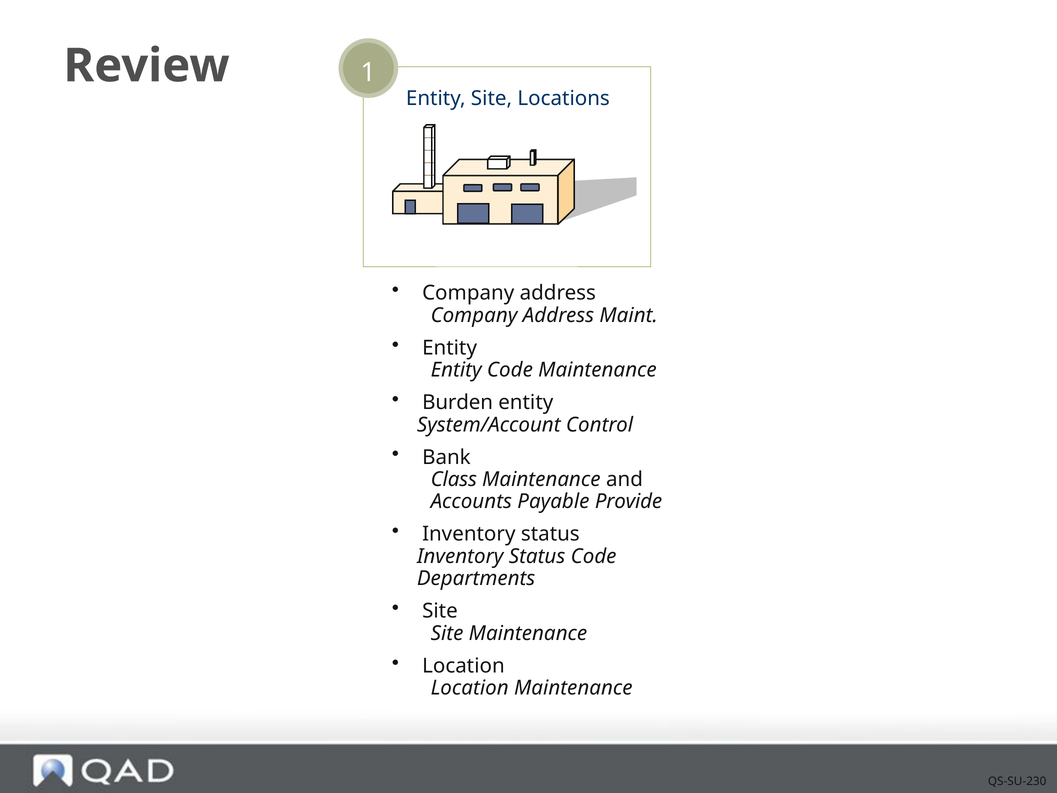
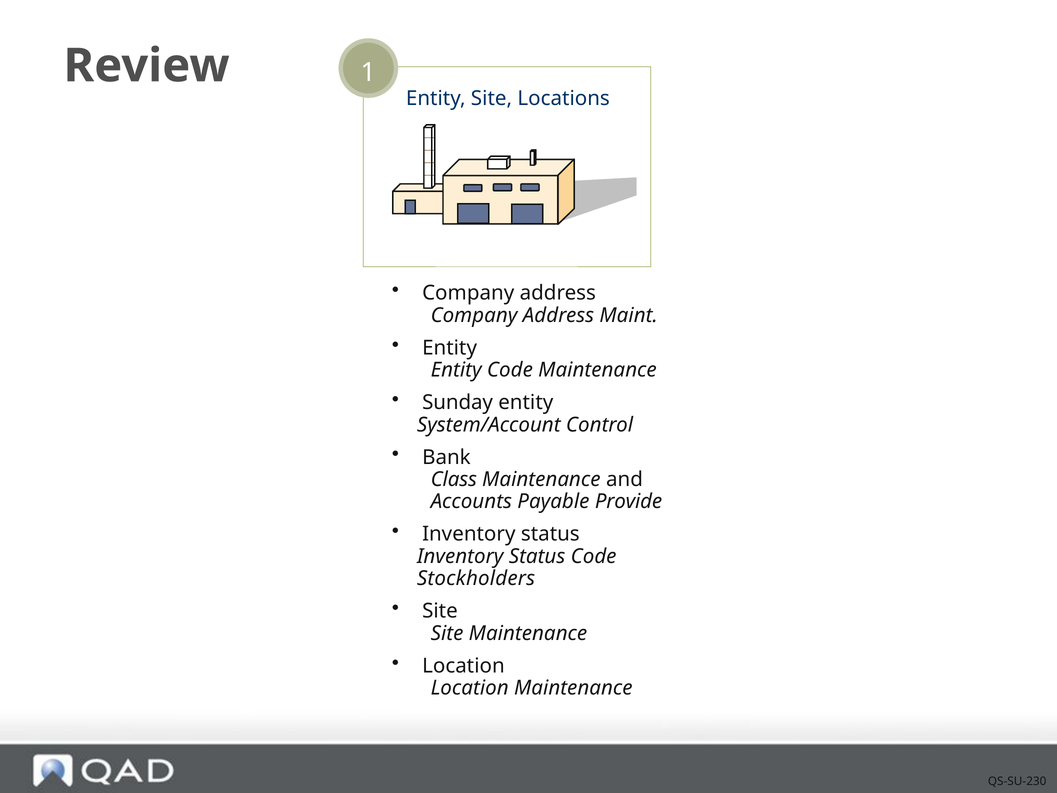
Burden: Burden -> Sunday
Departments: Departments -> Stockholders
